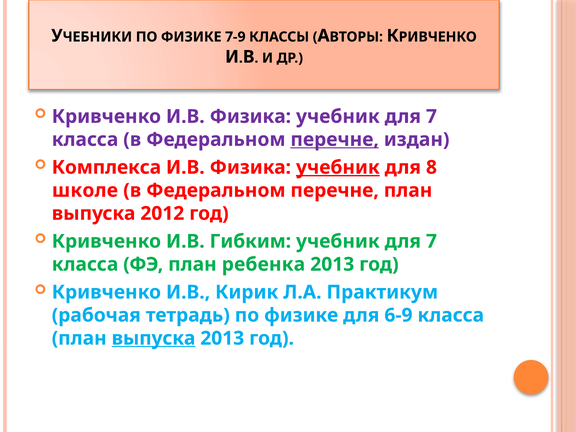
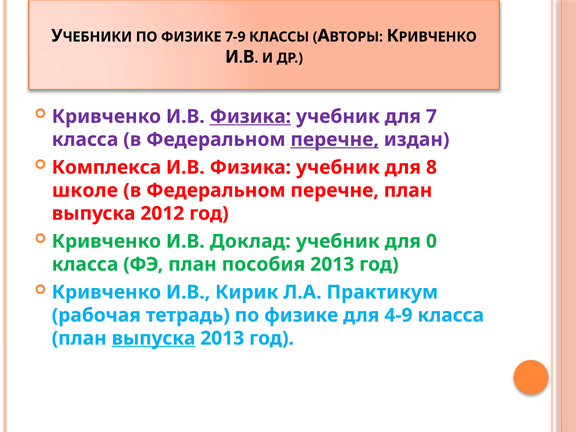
Физика at (250, 117) underline: none -> present
учебник at (338, 167) underline: present -> none
Гибким: Гибким -> Доклад
7 at (431, 241): 7 -> 0
ребенка: ребенка -> пособия
6-9: 6-9 -> 4-9
